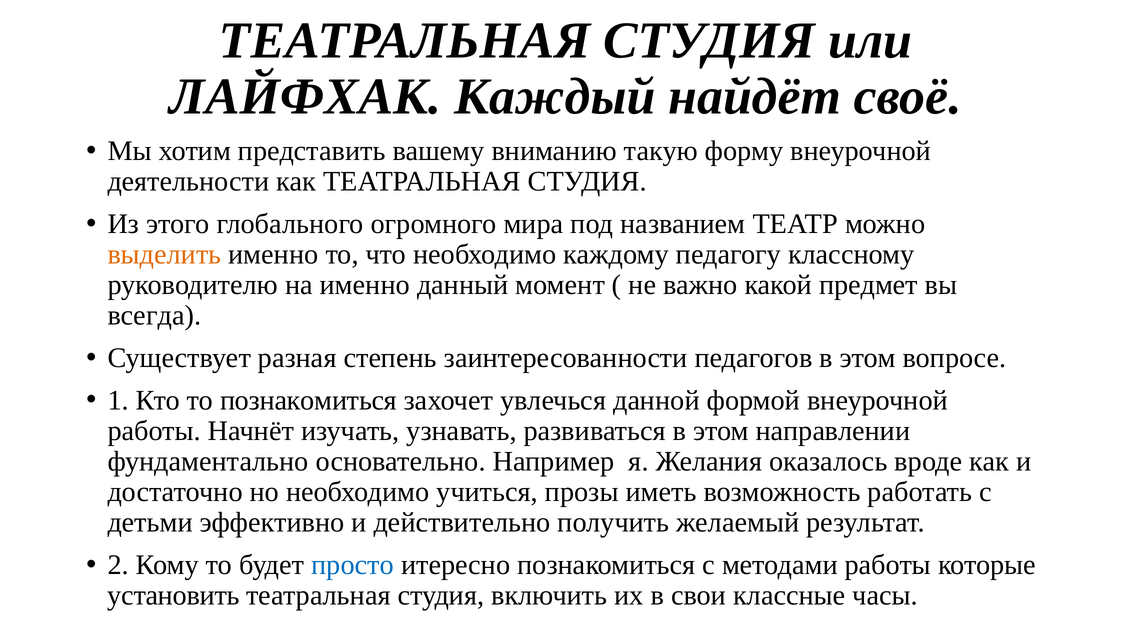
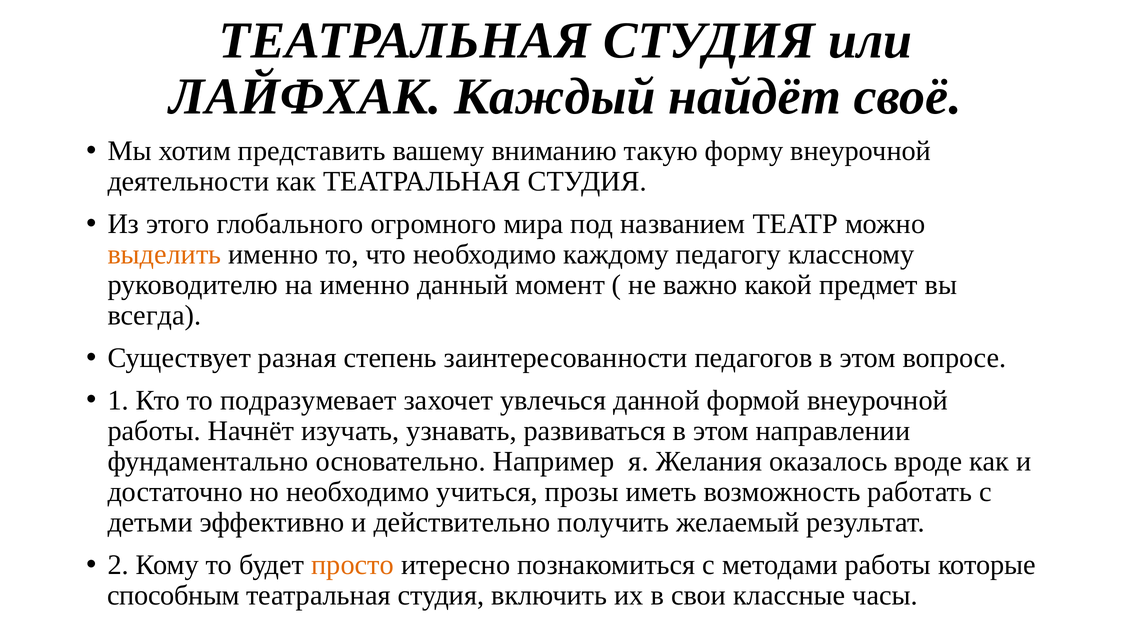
то познакомиться: познакомиться -> подразумевает
просто colour: blue -> orange
установить: установить -> способным
